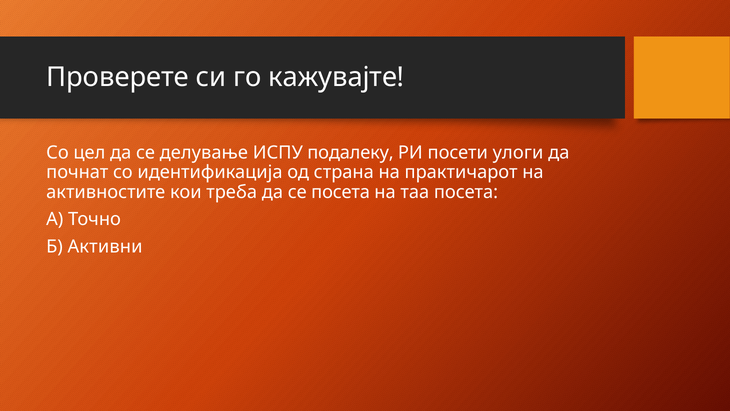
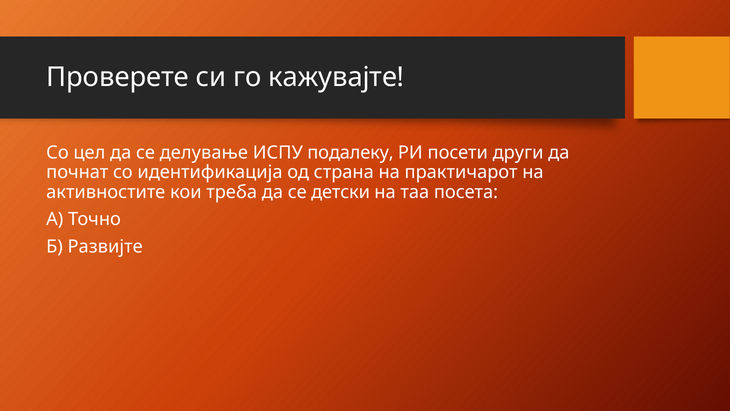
улоги: улоги -> други
се посета: посета -> детски
Активни: Активни -> Развијте
